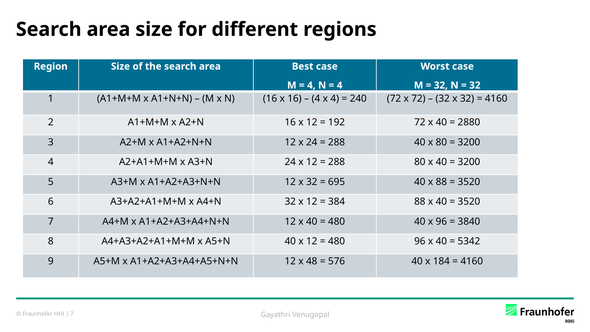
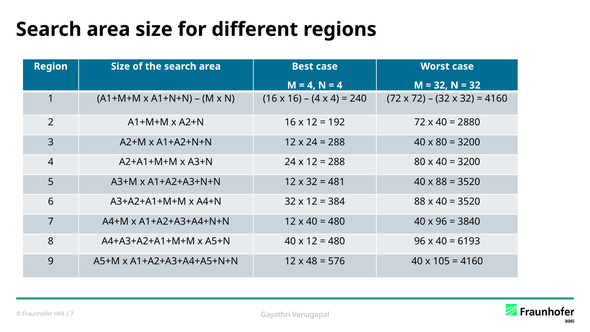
695: 695 -> 481
5342: 5342 -> 6193
184: 184 -> 105
